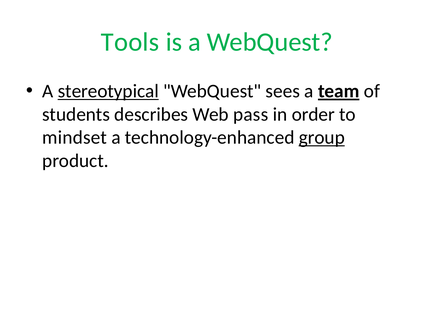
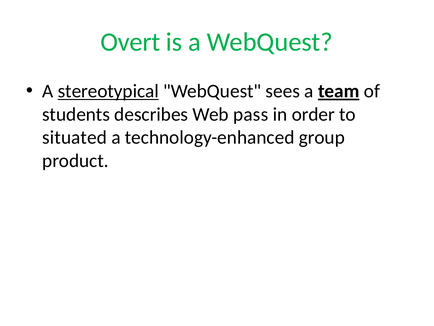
Tools: Tools -> Overt
mindset: mindset -> situated
group underline: present -> none
